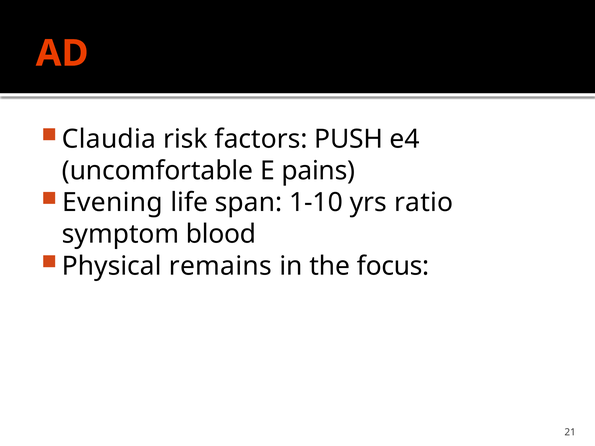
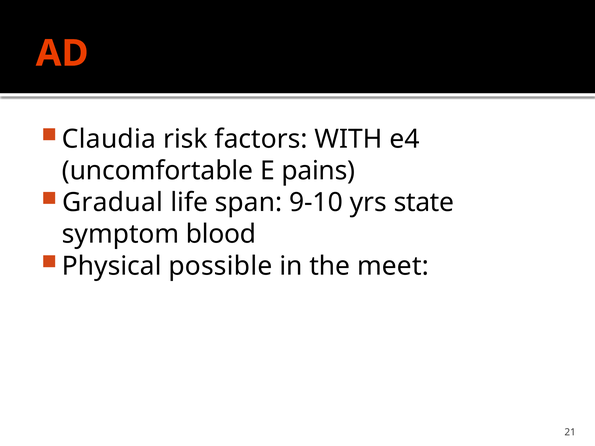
PUSH: PUSH -> WITH
Evening: Evening -> Gradual
1-10: 1-10 -> 9-10
ratio: ratio -> state
remains: remains -> possible
focus: focus -> meet
